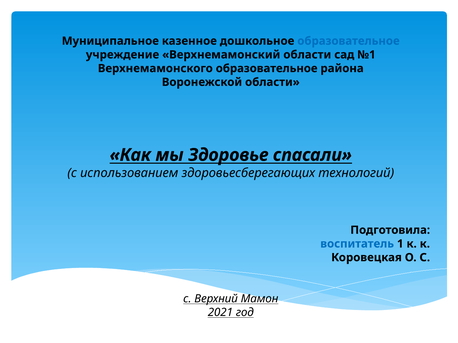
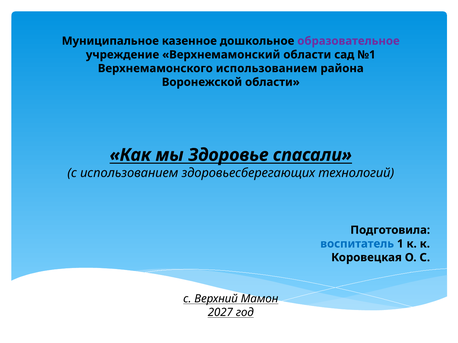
образовательное at (348, 41) colour: blue -> purple
Верхнемамонского образовательное: образовательное -> использованием
2021: 2021 -> 2027
